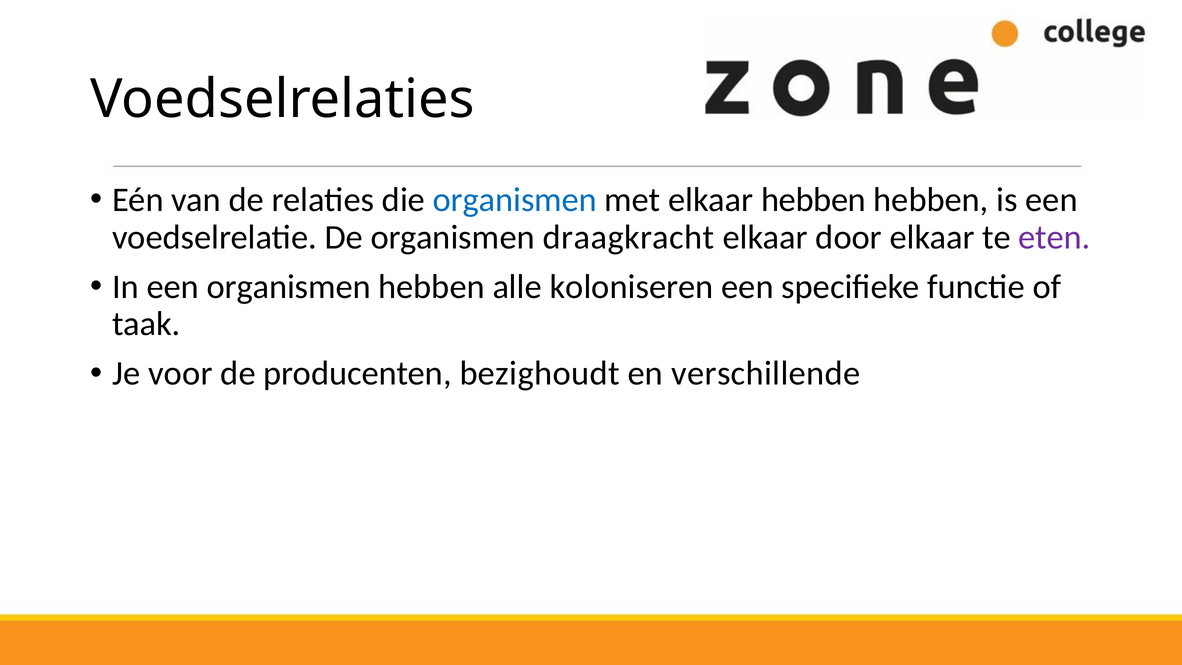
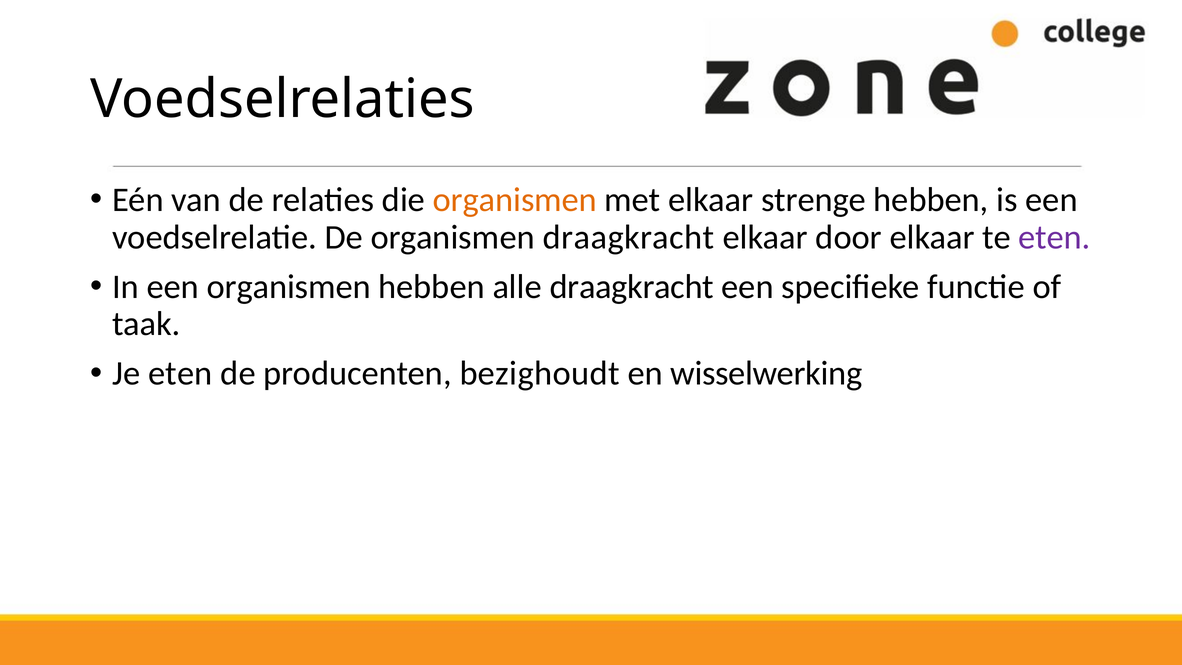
organismen at (515, 200) colour: blue -> orange
elkaar hebben: hebben -> strenge
alle koloniseren: koloniseren -> draagkracht
Je voor: voor -> eten
verschillende: verschillende -> wisselwerking
